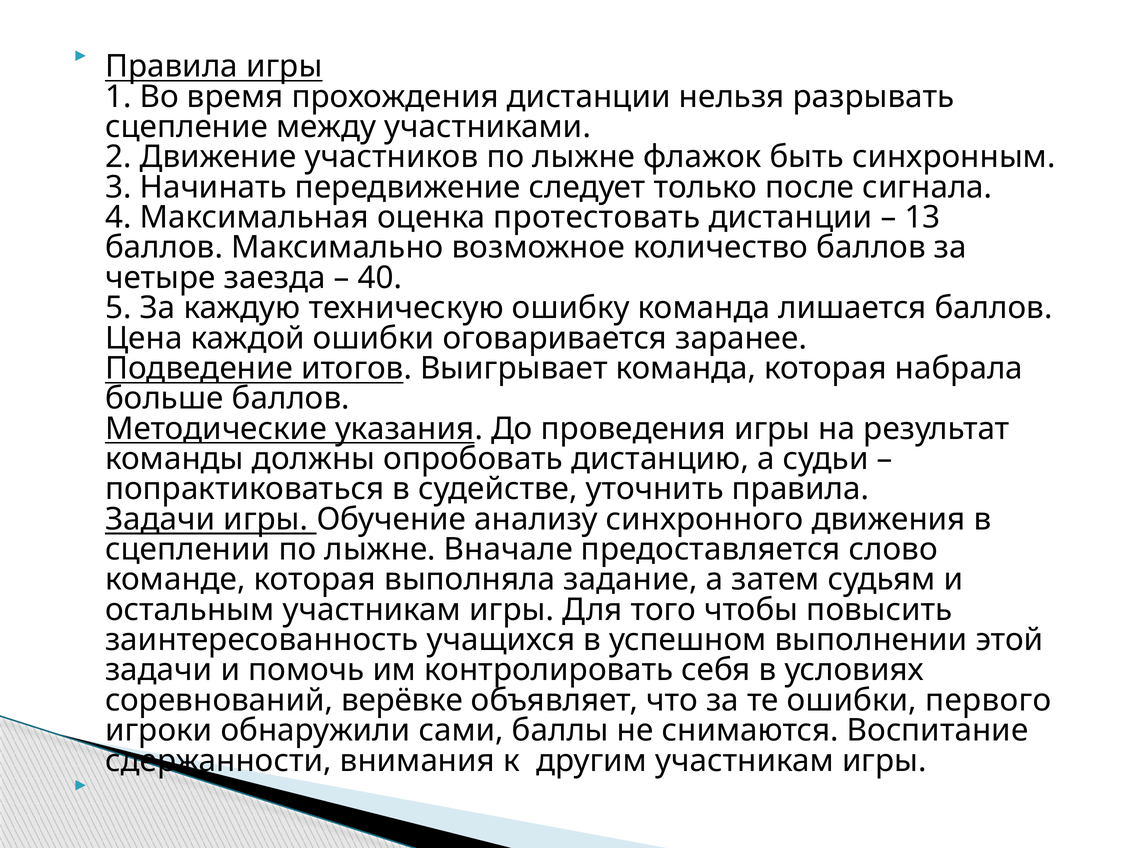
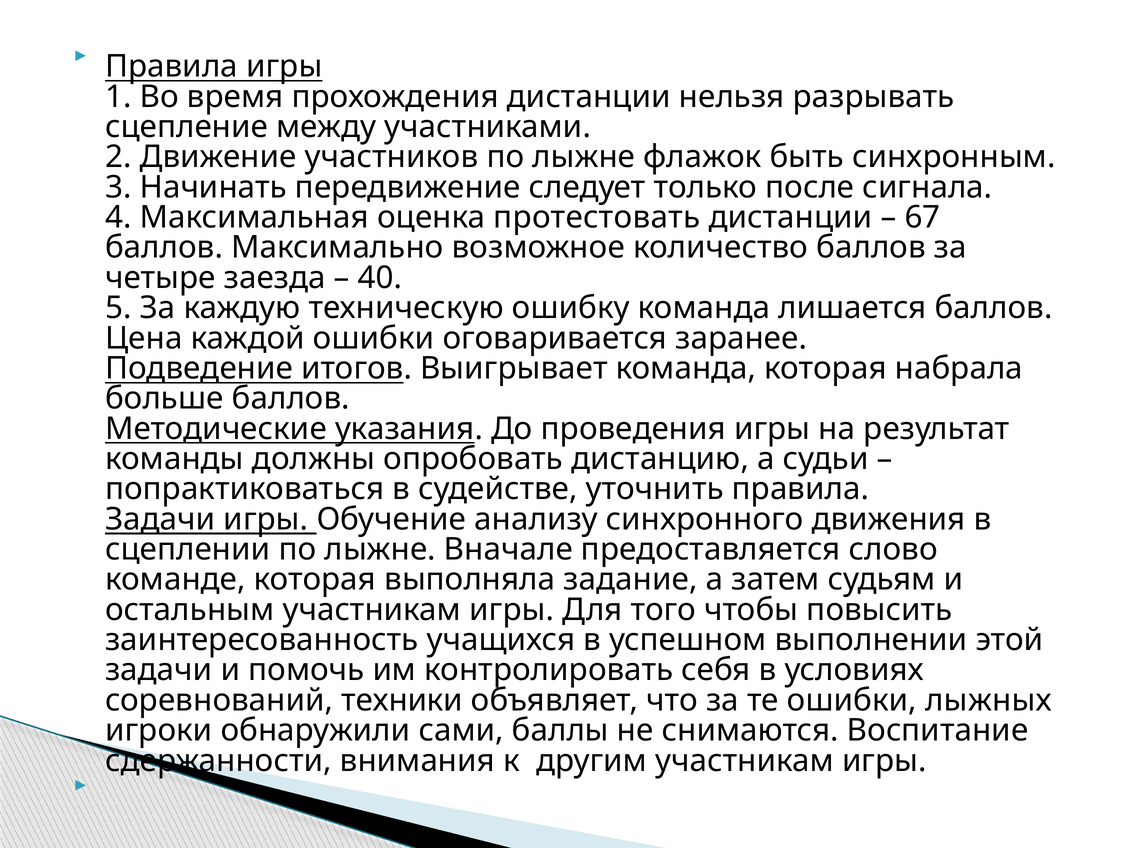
13: 13 -> 67
верёвке: верёвке -> техники
первого: первого -> лыжных
